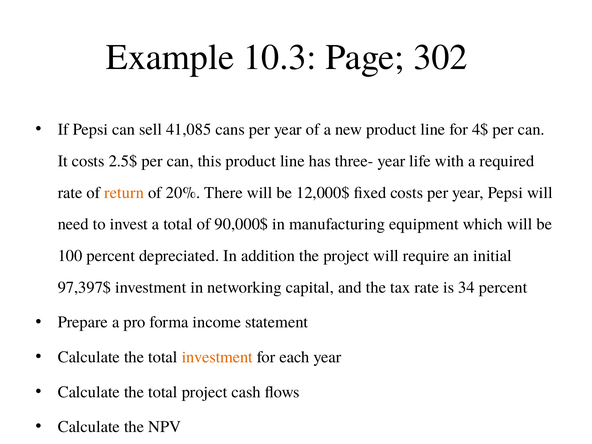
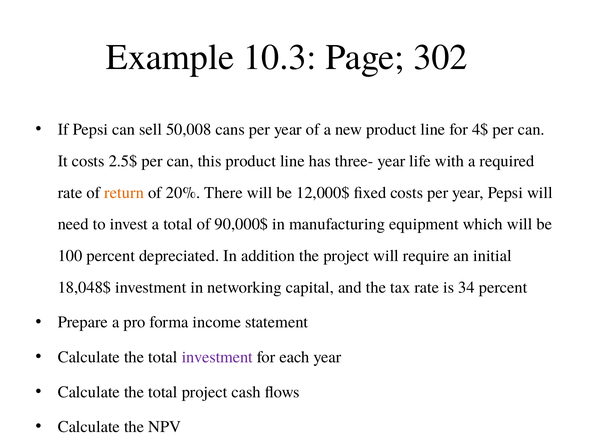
41,085: 41,085 -> 50,008
97,397$: 97,397$ -> 18,048$
investment at (217, 357) colour: orange -> purple
